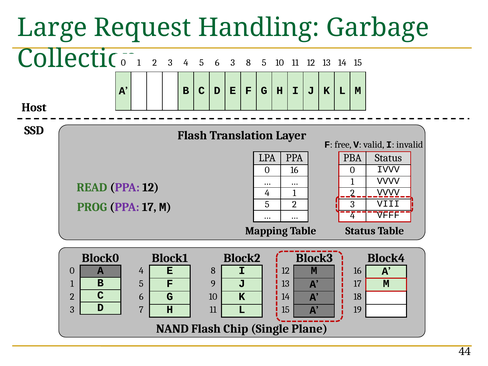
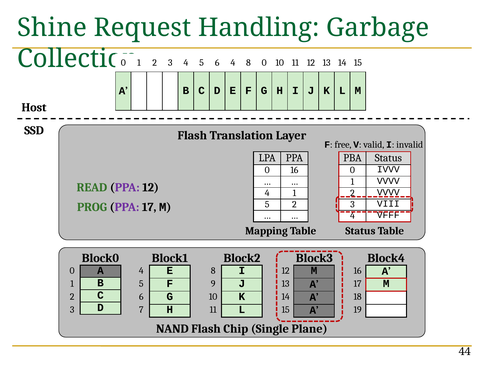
Large: Large -> Shine
6 3: 3 -> 4
8 5: 5 -> 0
